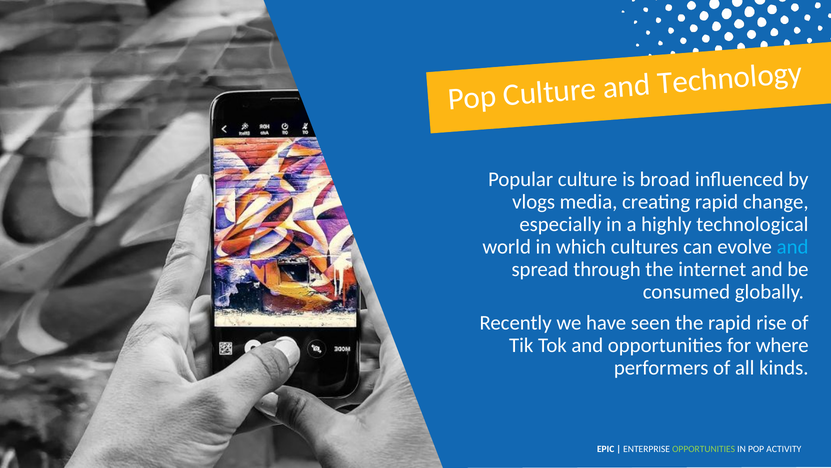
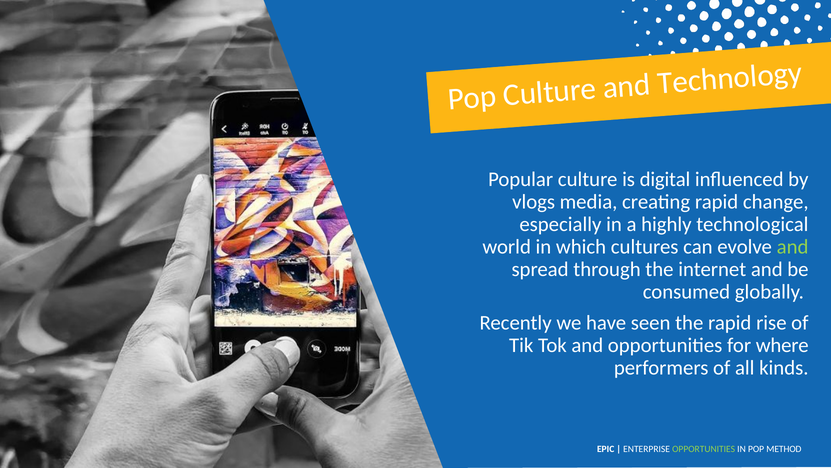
broad: broad -> digital
and at (793, 247) colour: light blue -> light green
ACTIVITY: ACTIVITY -> METHOD
